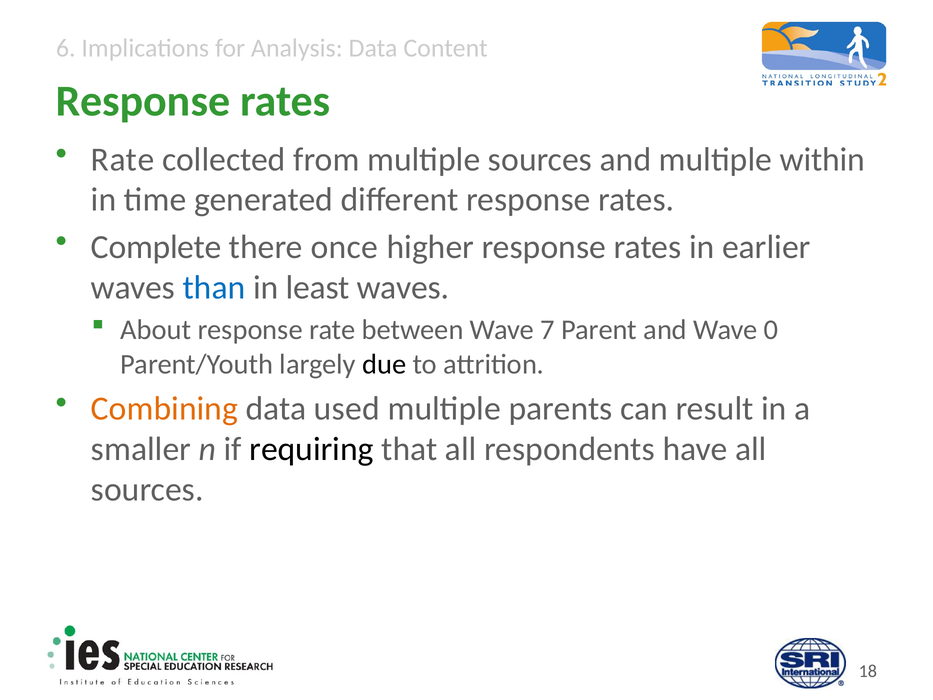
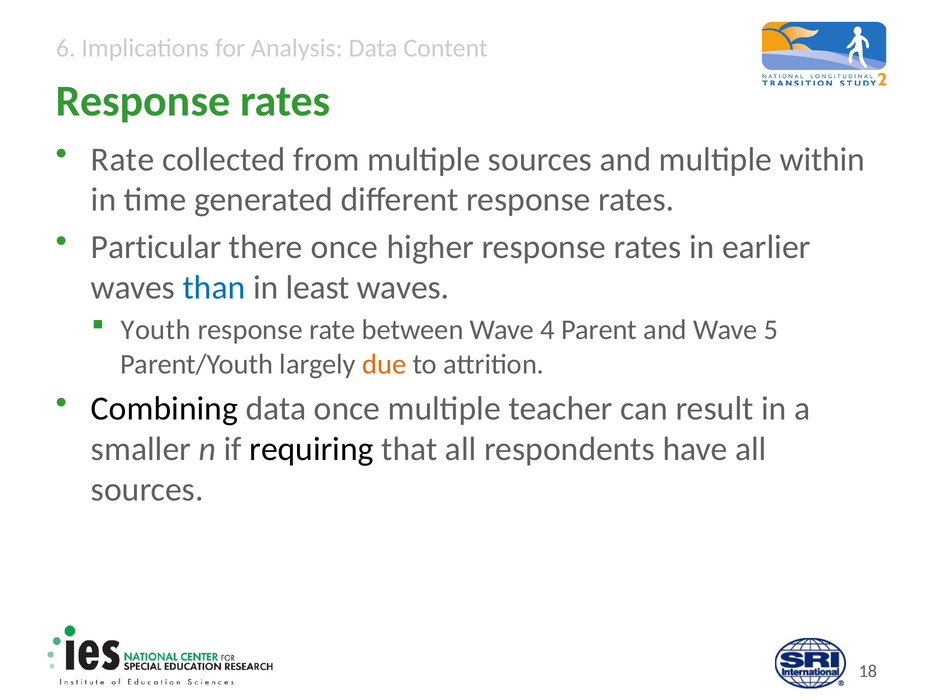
Complete: Complete -> Particular
About: About -> Youth
7: 7 -> 4
0: 0 -> 5
due colour: black -> orange
Combining colour: orange -> black
data used: used -> once
parents: parents -> teacher
